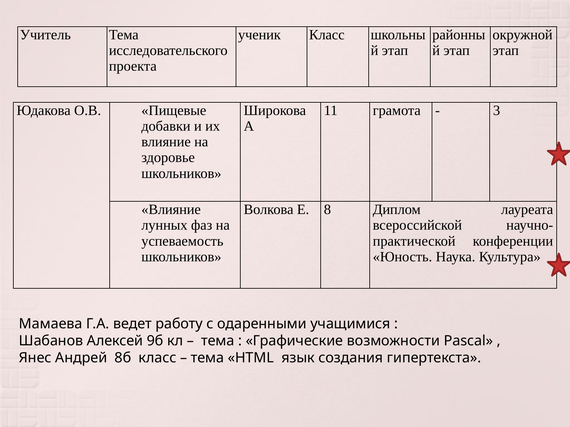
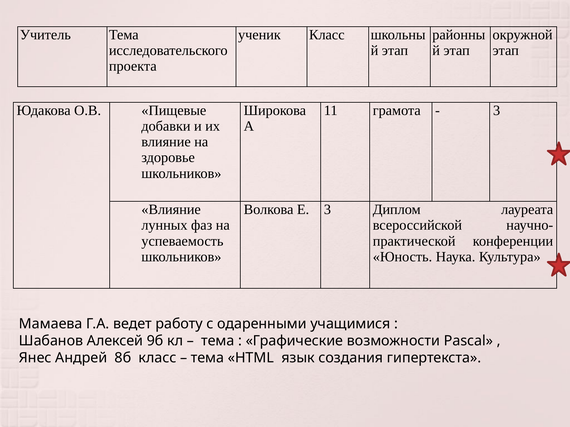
Е 8: 8 -> 3
